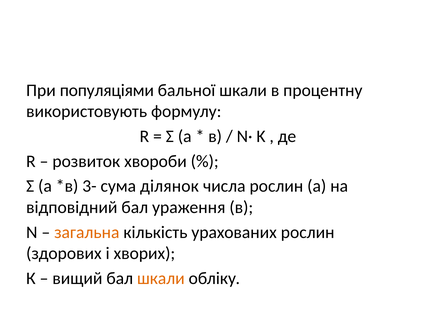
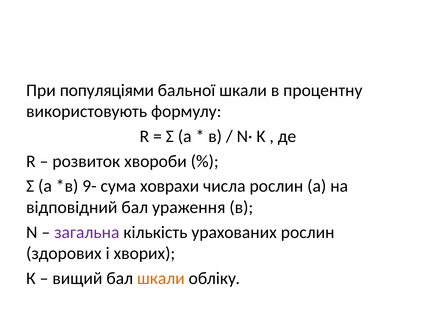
3-: 3- -> 9-
ділянок: ділянок -> ховрахи
загальна colour: orange -> purple
